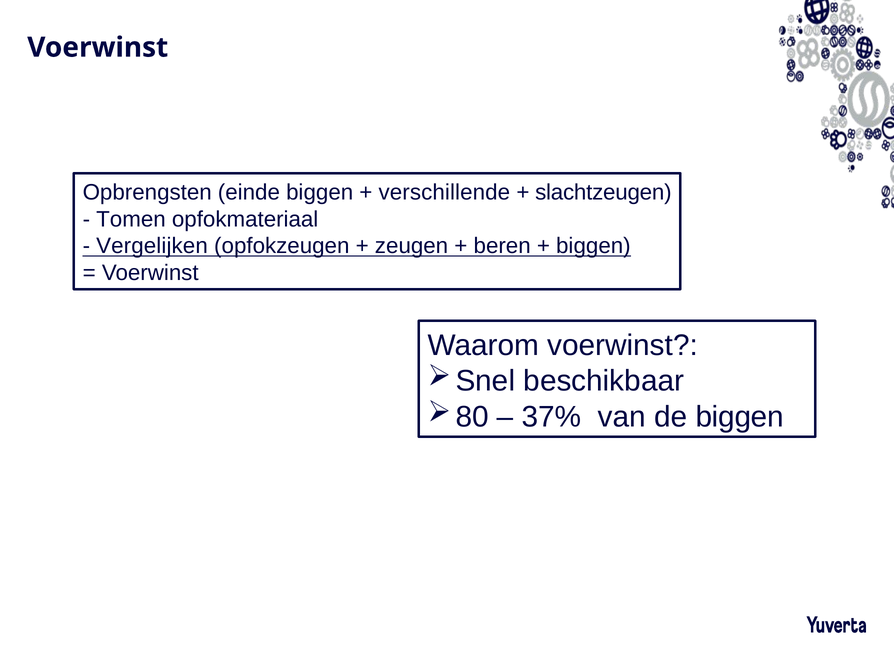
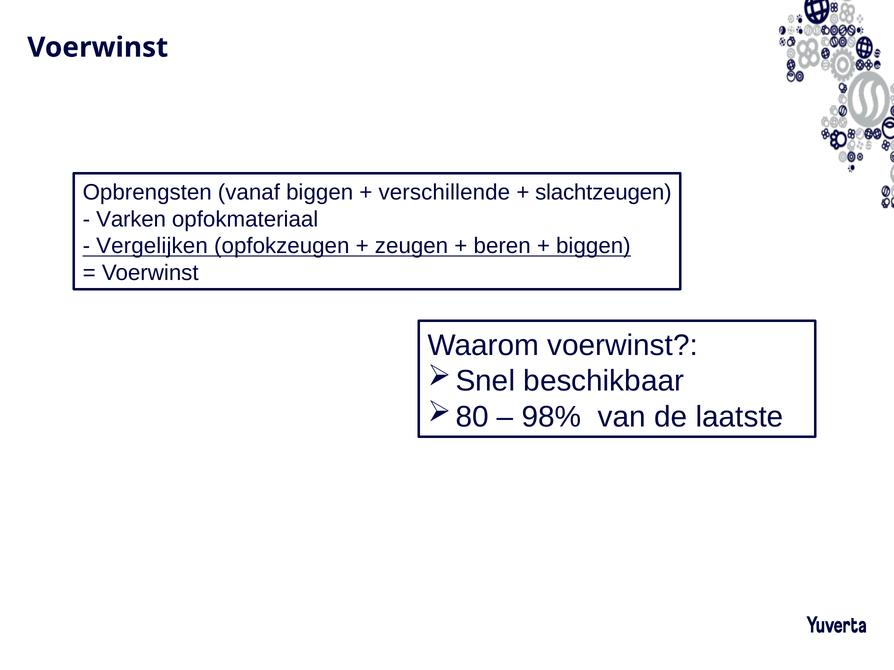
einde: einde -> vanaf
Tomen: Tomen -> Varken
37%: 37% -> 98%
de biggen: biggen -> laatste
